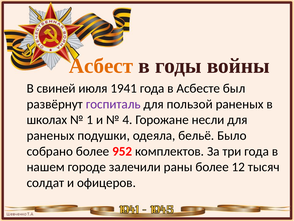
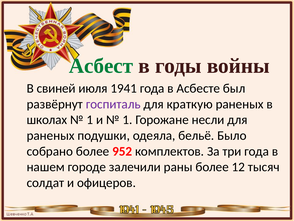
Асбест colour: orange -> green
пользой: пользой -> краткую
4 at (127, 120): 4 -> 1
